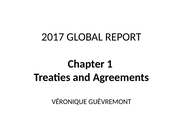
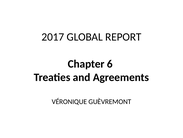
1: 1 -> 6
